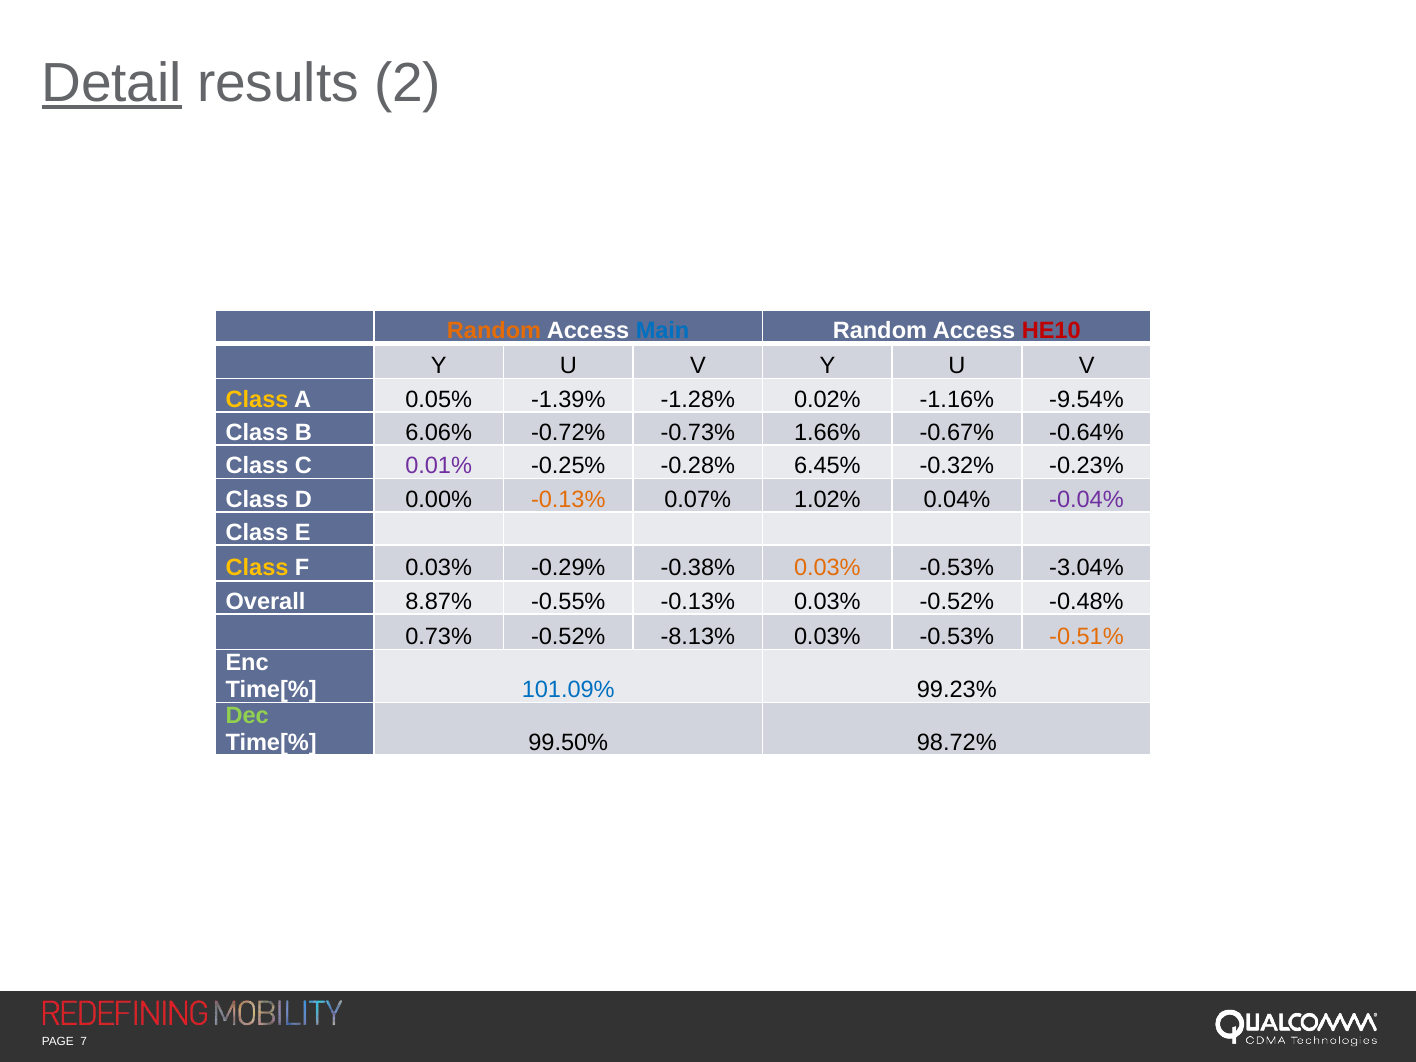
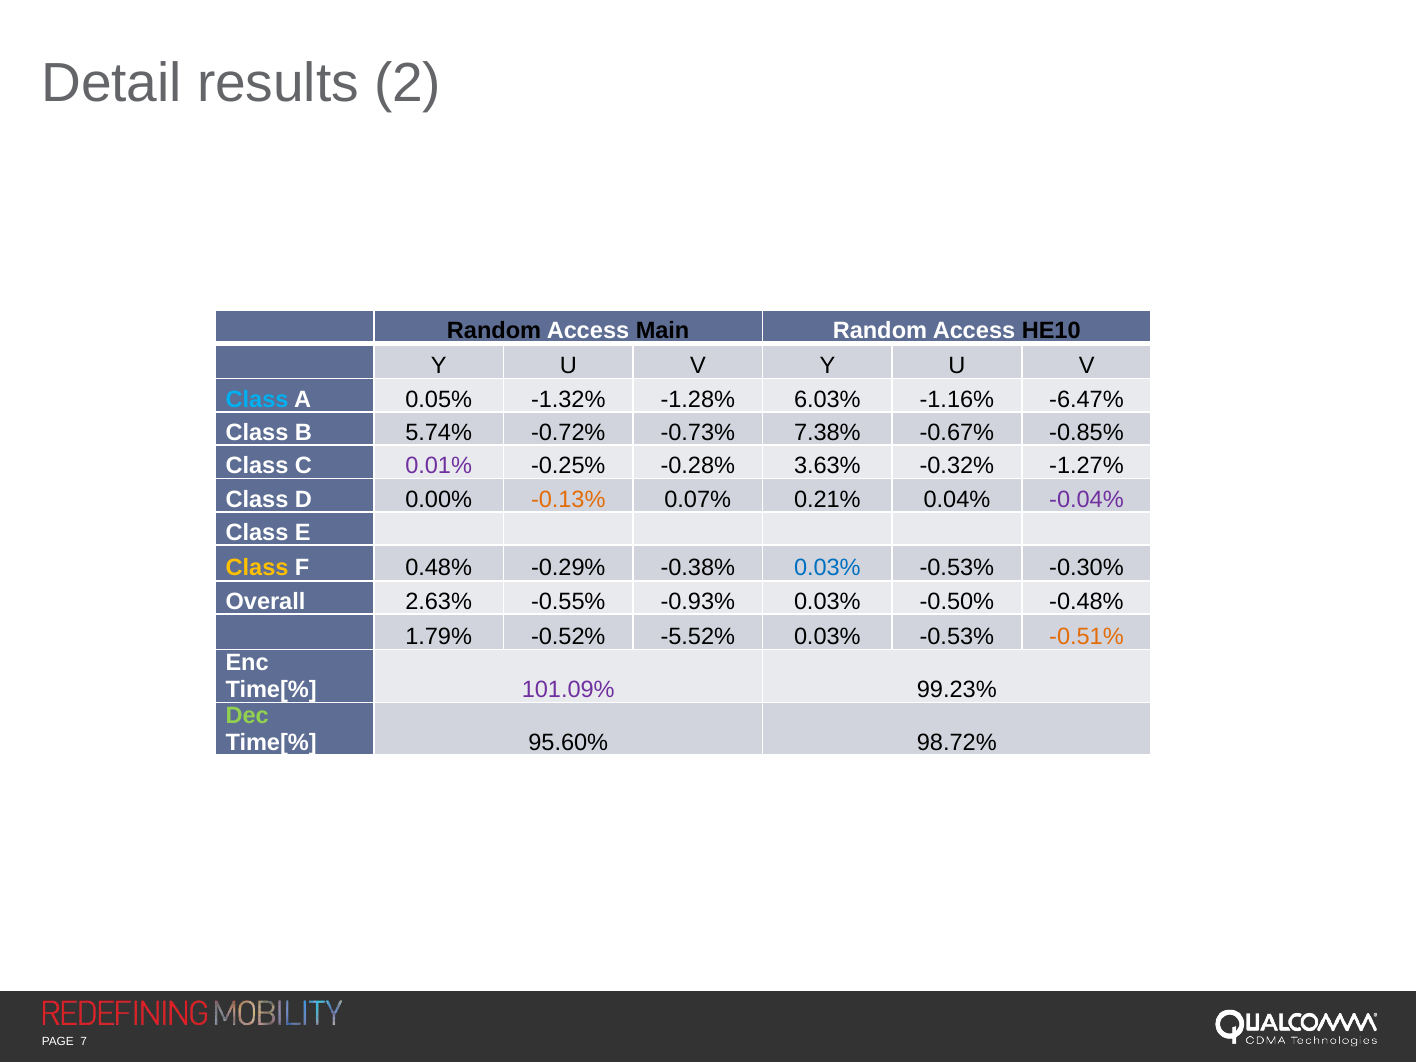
Detail underline: present -> none
Random at (494, 330) colour: orange -> black
Main colour: blue -> black
HE10 colour: red -> black
Class at (257, 399) colour: yellow -> light blue
-1.39%: -1.39% -> -1.32%
0.02%: 0.02% -> 6.03%
-9.54%: -9.54% -> -6.47%
6.06%: 6.06% -> 5.74%
1.66%: 1.66% -> 7.38%
-0.64%: -0.64% -> -0.85%
6.45%: 6.45% -> 3.63%
-0.23%: -0.23% -> -1.27%
1.02%: 1.02% -> 0.21%
F 0.03%: 0.03% -> 0.48%
0.03% at (827, 568) colour: orange -> blue
-3.04%: -3.04% -> -0.30%
8.87%: 8.87% -> 2.63%
-0.55% -0.13%: -0.13% -> -0.93%
0.03% -0.52%: -0.52% -> -0.50%
0.73%: 0.73% -> 1.79%
-8.13%: -8.13% -> -5.52%
101.09% colour: blue -> purple
99.50%: 99.50% -> 95.60%
